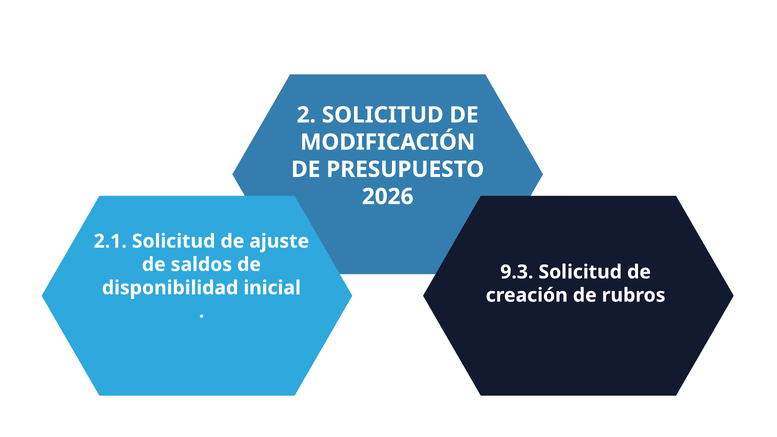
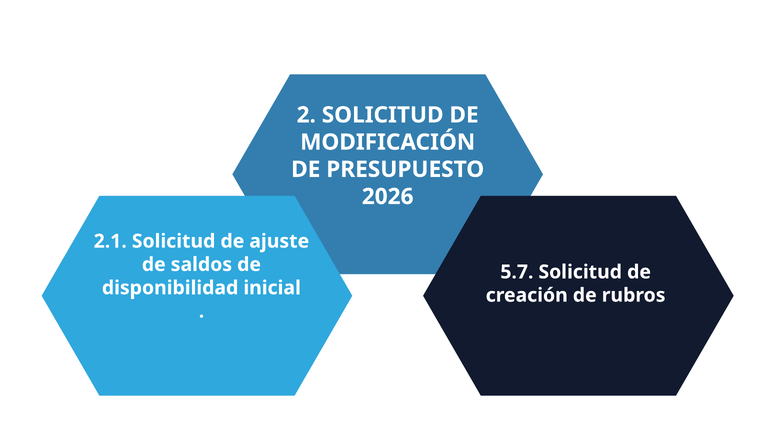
9.3: 9.3 -> 5.7
